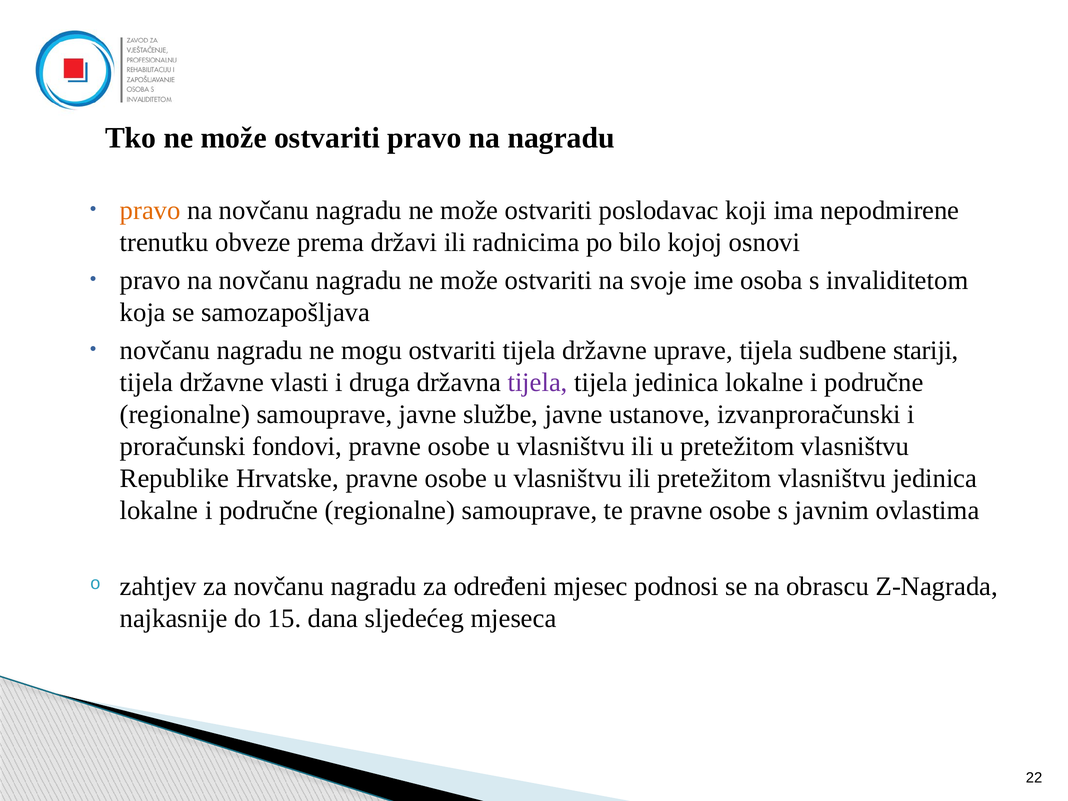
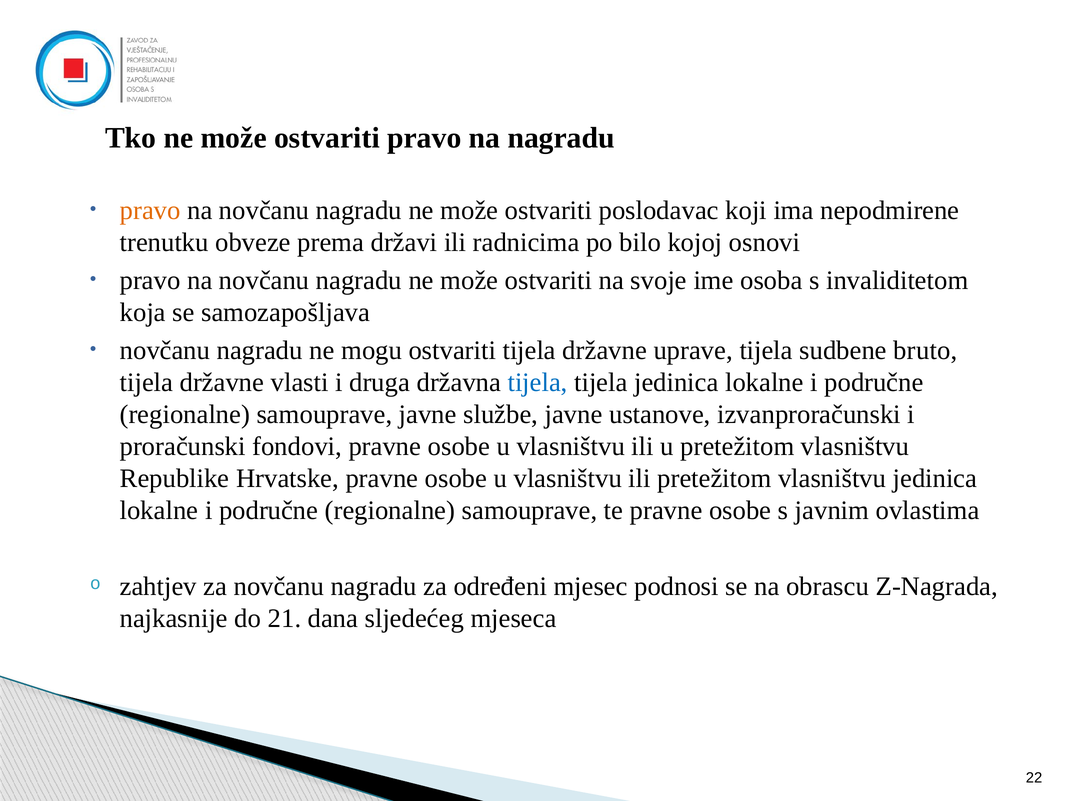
stariji: stariji -> bruto
tijela at (538, 382) colour: purple -> blue
15: 15 -> 21
